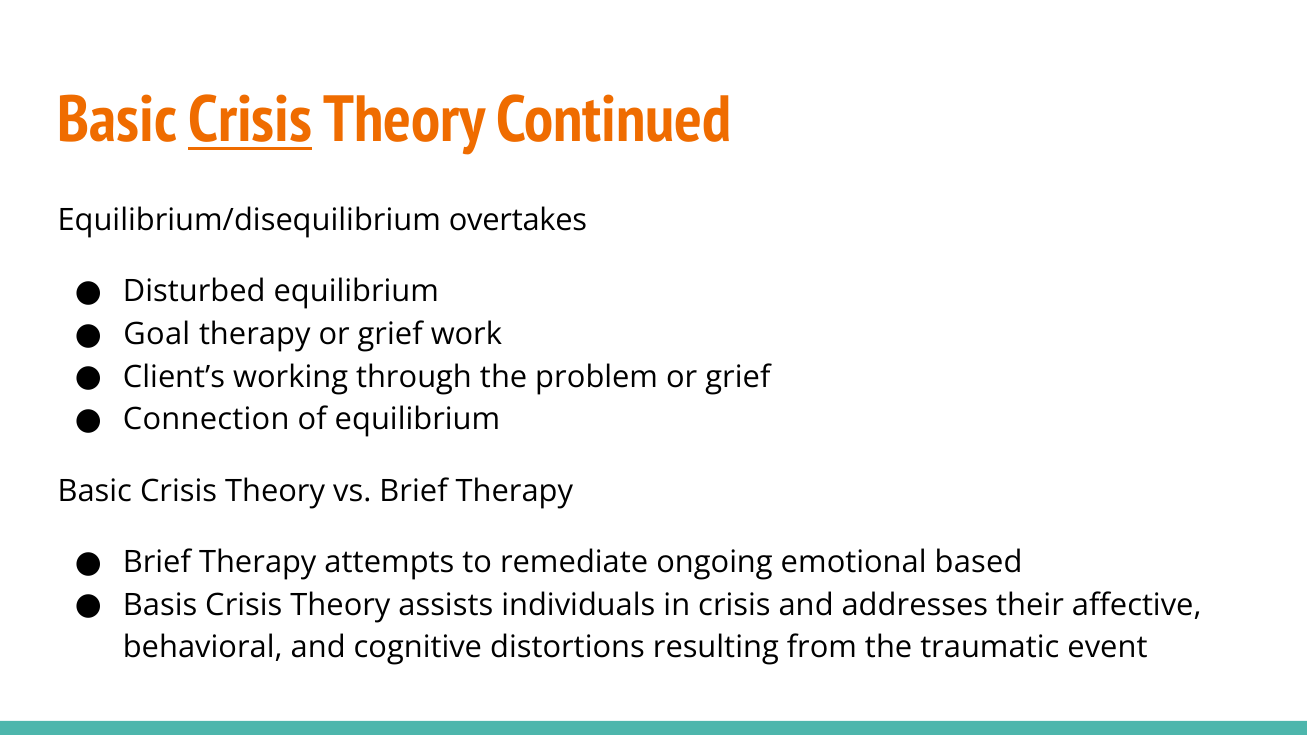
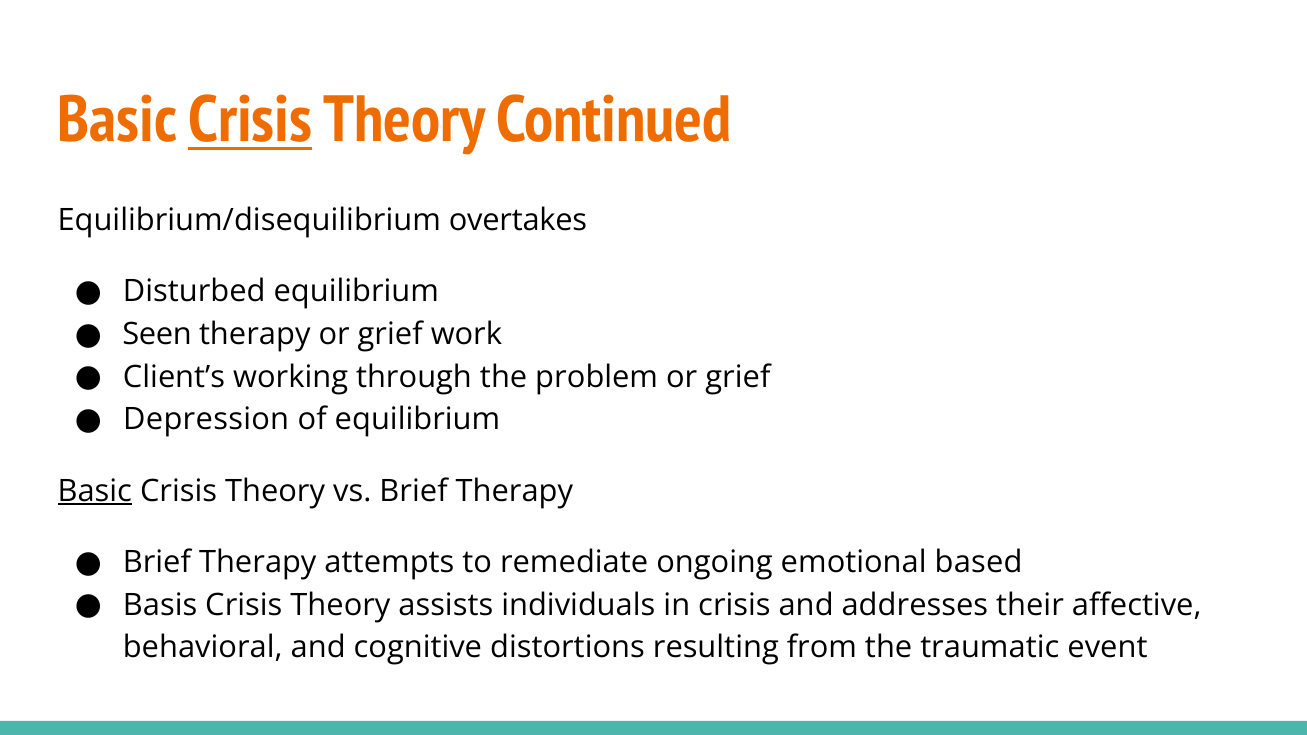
Goal: Goal -> Seen
Connection: Connection -> Depression
Basic at (95, 491) underline: none -> present
